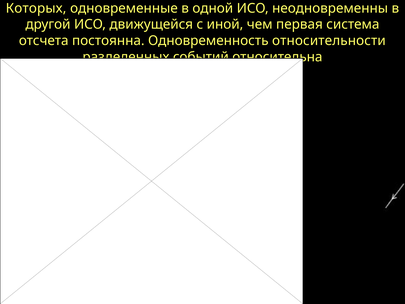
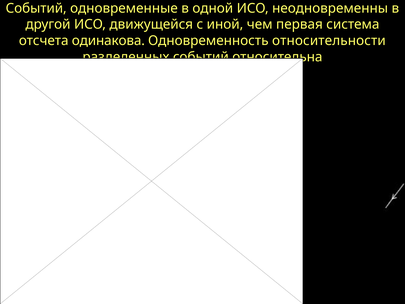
Которых at (36, 8): Которых -> Событий
постоянна: постоянна -> одинакова
